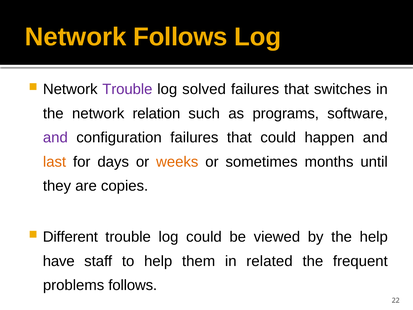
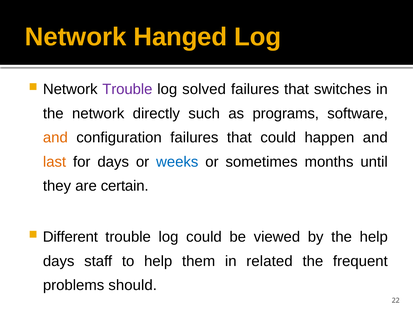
Network Follows: Follows -> Hanged
relation: relation -> directly
and at (55, 137) colour: purple -> orange
weeks colour: orange -> blue
copies: copies -> certain
have at (59, 261): have -> days
problems follows: follows -> should
